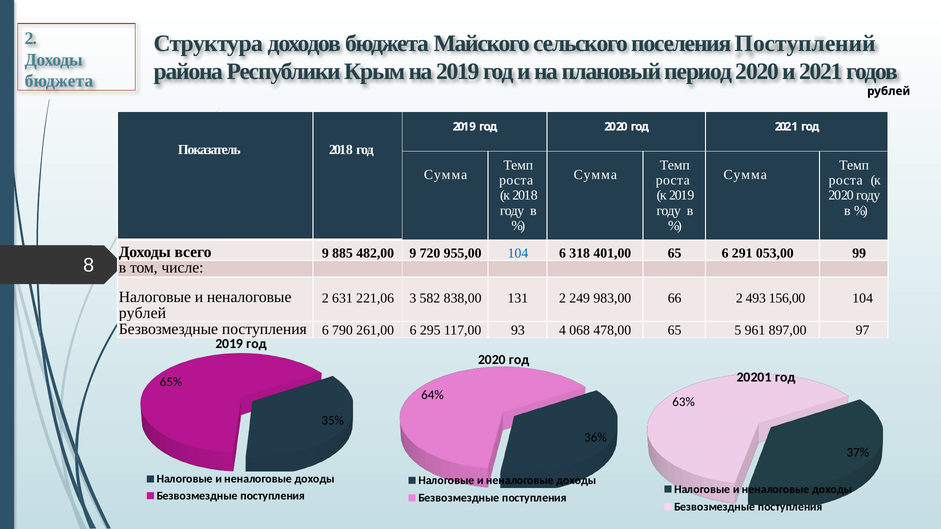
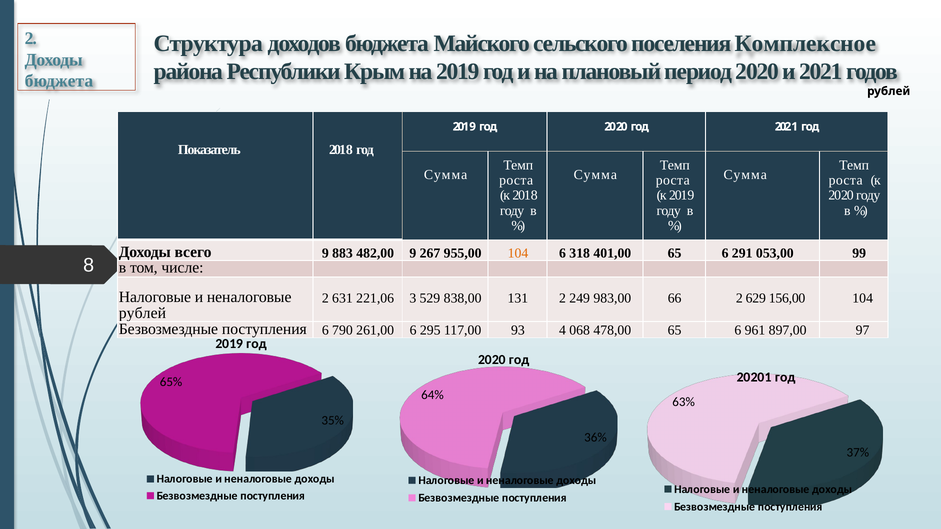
Поступлений: Поступлений -> Комплексное
885: 885 -> 883
720: 720 -> 267
104 at (518, 253) colour: blue -> orange
582: 582 -> 529
493: 493 -> 629
478,00 65 5: 5 -> 6
